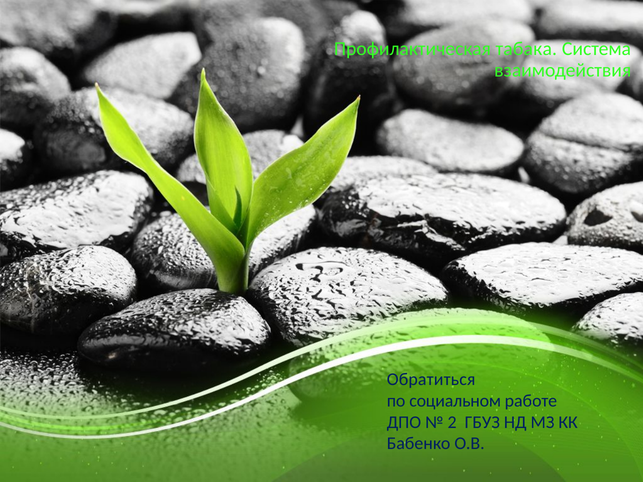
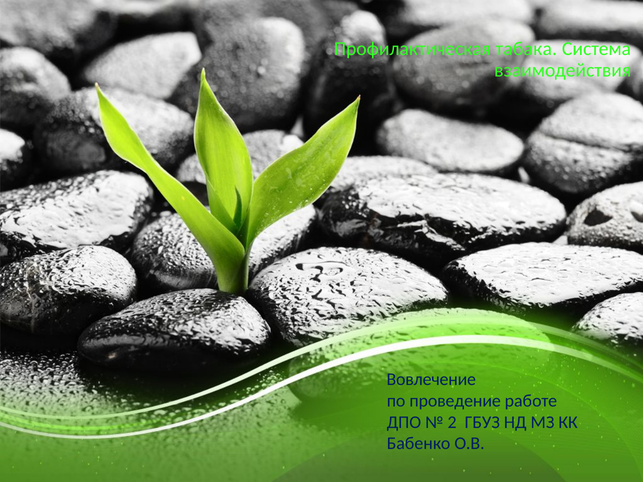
Обратиться: Обратиться -> Вовлечение
социальном: социальном -> проведение
